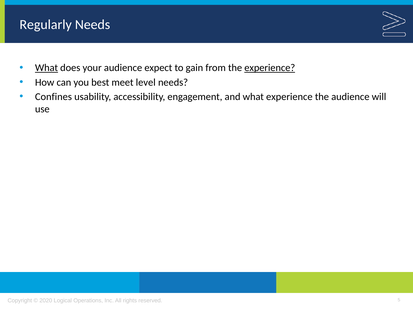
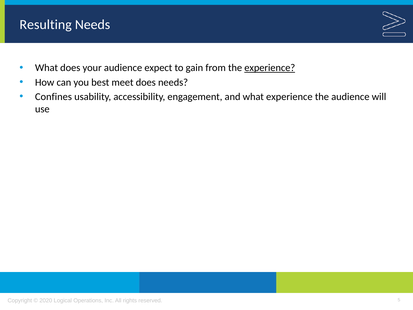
Regularly: Regularly -> Resulting
What at (47, 68) underline: present -> none
meet level: level -> does
